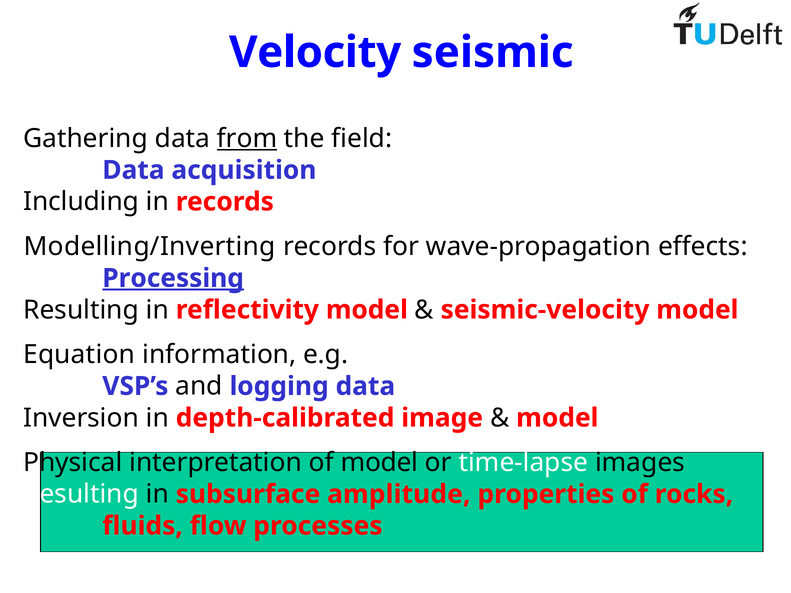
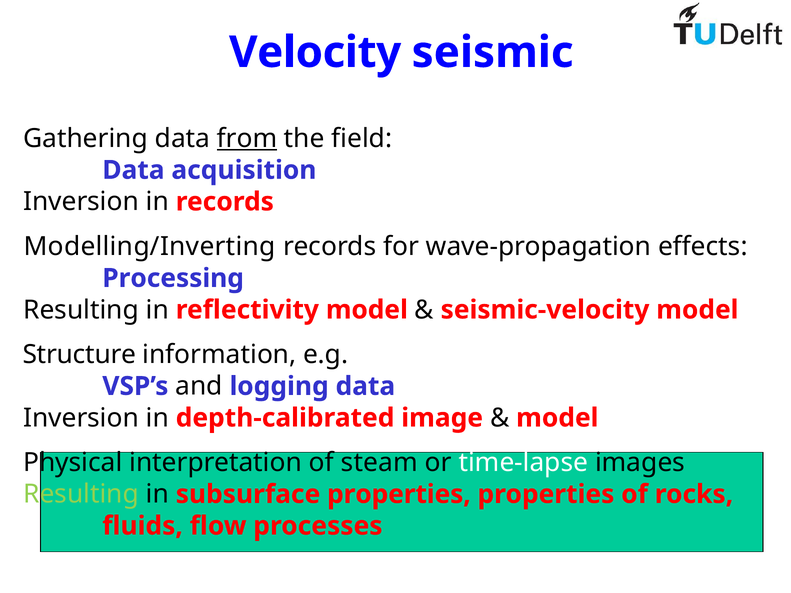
Including at (81, 202): Including -> Inversion
Processing underline: present -> none
Equation: Equation -> Structure
of model: model -> steam
Resulting at (81, 494) colour: white -> light green
subsurface amplitude: amplitude -> properties
